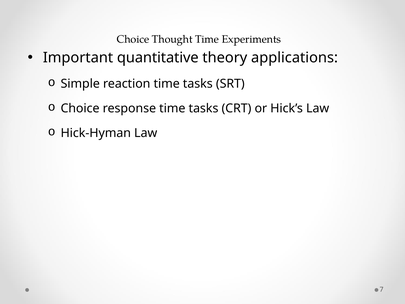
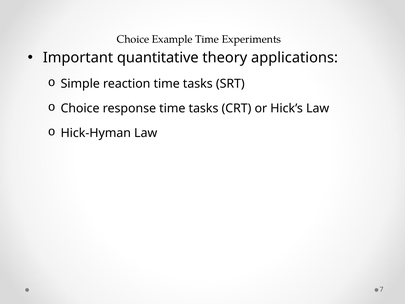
Thought: Thought -> Example
